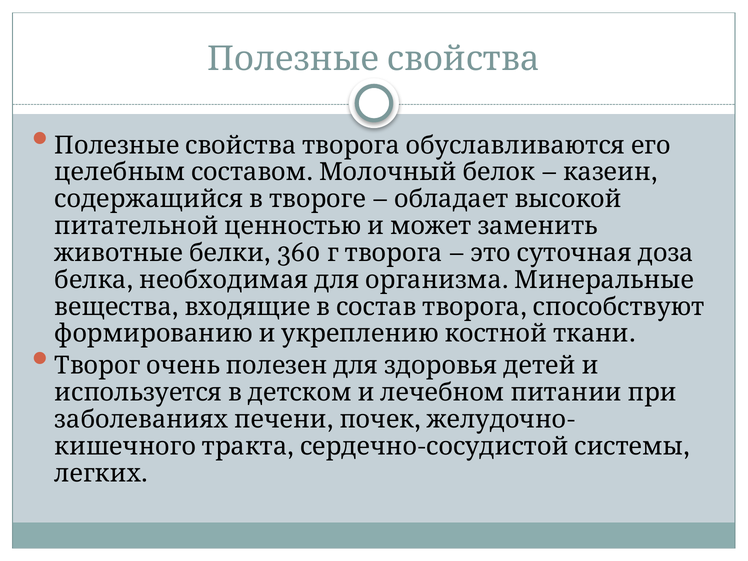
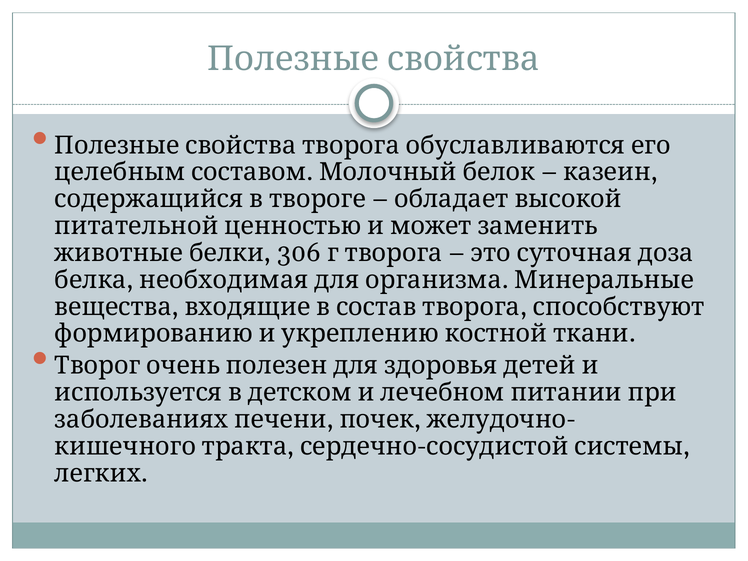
360: 360 -> 306
